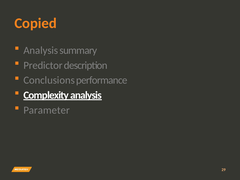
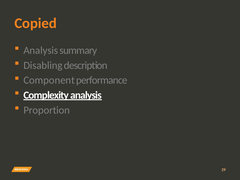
Predictor: Predictor -> Disabling
Conclusions: Conclusions -> Component
Parameter: Parameter -> Proportion
